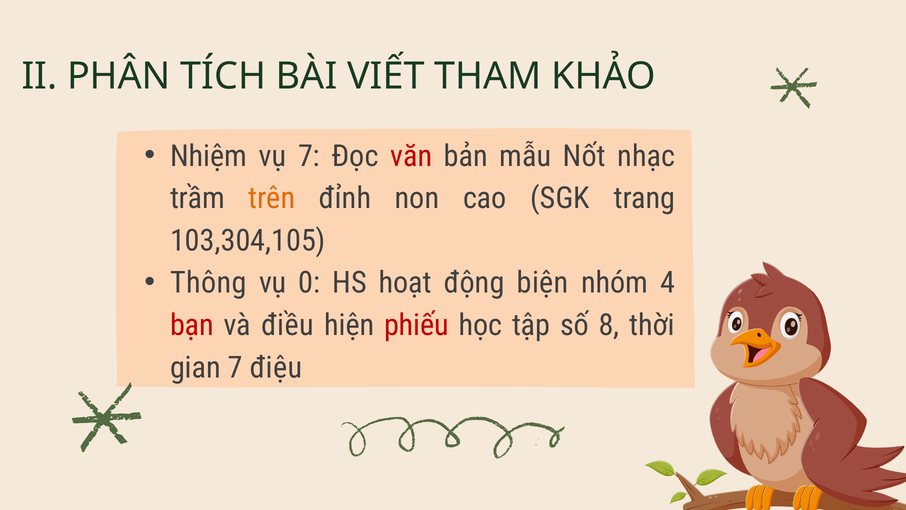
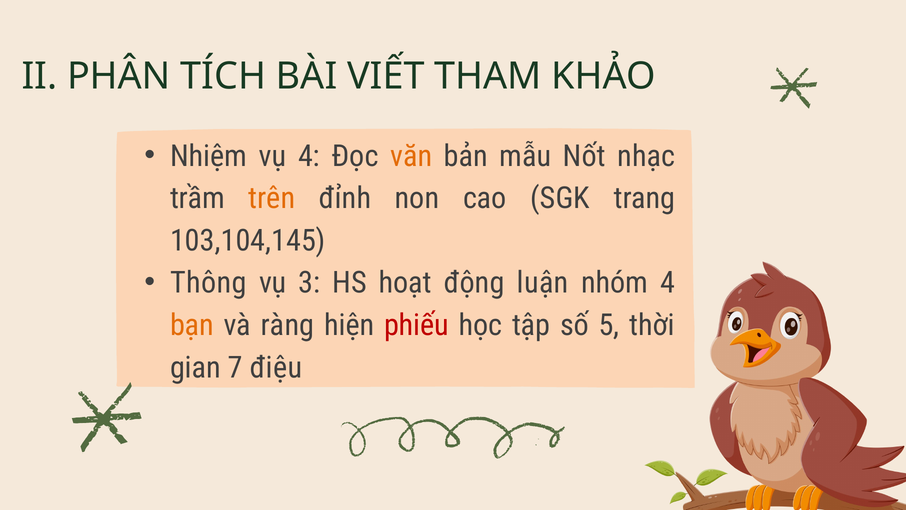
vụ 7: 7 -> 4
văn colour: red -> orange
103,304,105: 103,304,105 -> 103,104,145
0: 0 -> 3
biện: biện -> luận
bạn colour: red -> orange
điều: điều -> ràng
8: 8 -> 5
